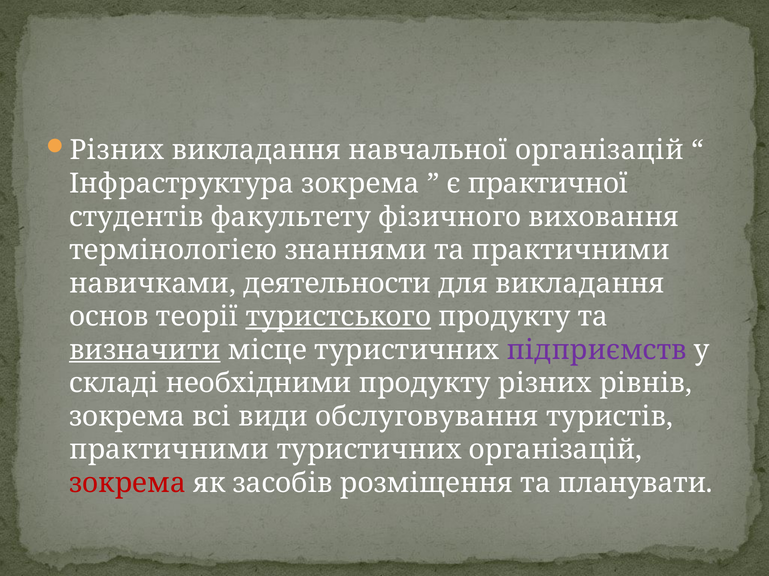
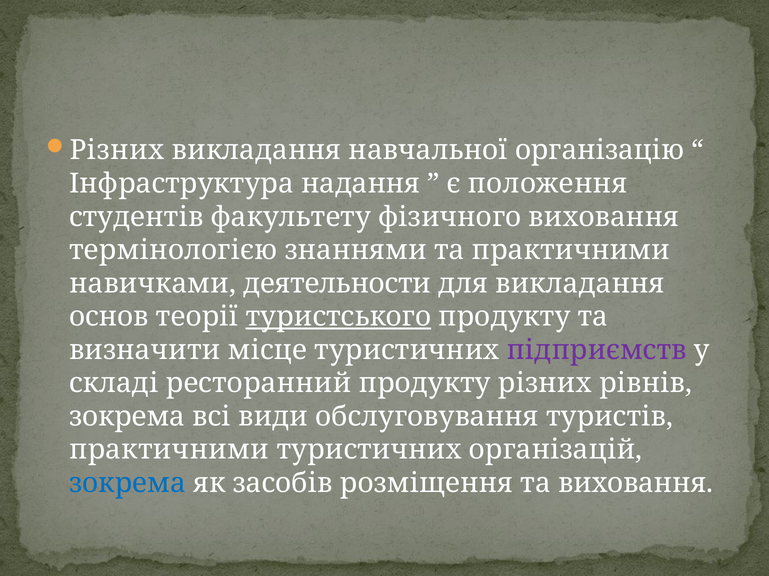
навчальної організацій: організацій -> організацію
Інфраструктура зокрема: зокрема -> надання
практичної: практичної -> положення
визначити underline: present -> none
необхідними: необхідними -> ресторанний
зокрема at (128, 484) colour: red -> blue
та планувати: планувати -> виховання
